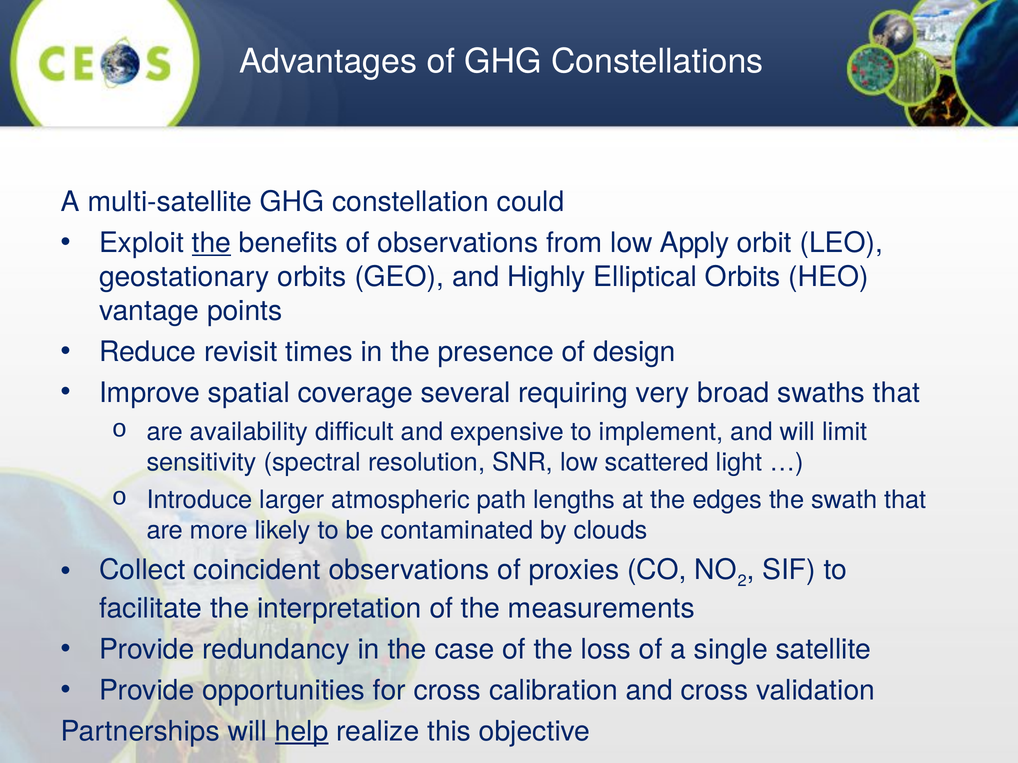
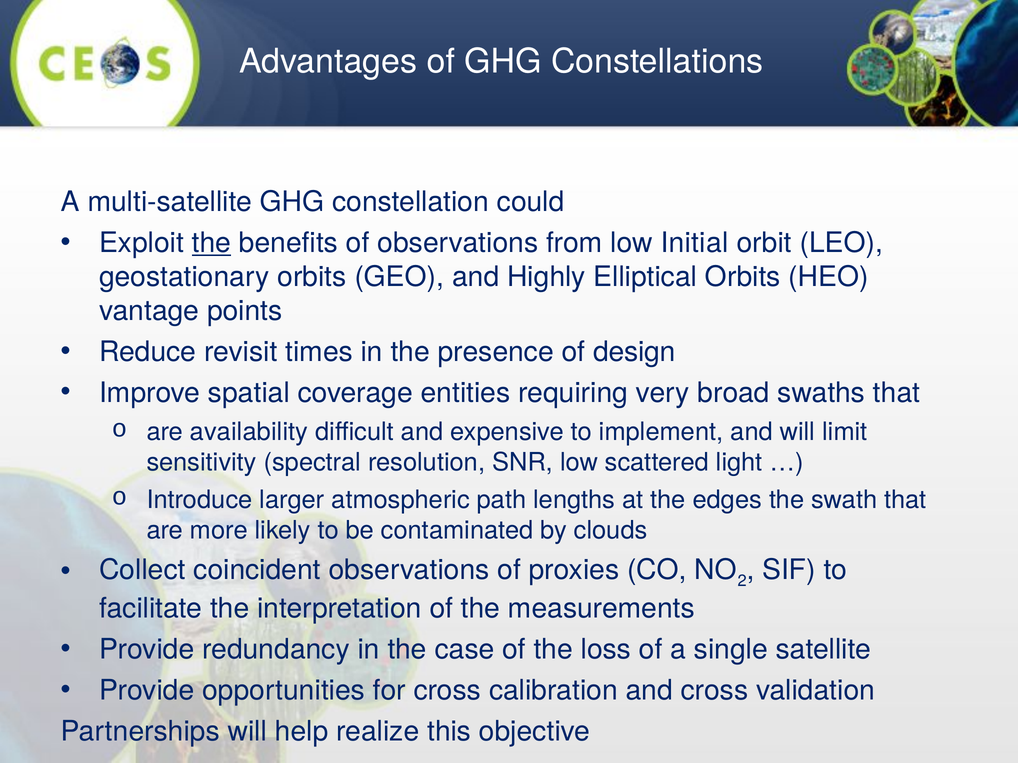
Apply: Apply -> Initial
several: several -> entities
help underline: present -> none
